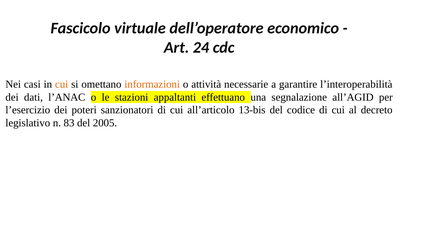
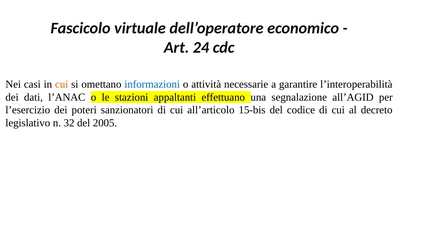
informazioni colour: orange -> blue
13-bis: 13-bis -> 15-bis
83: 83 -> 32
